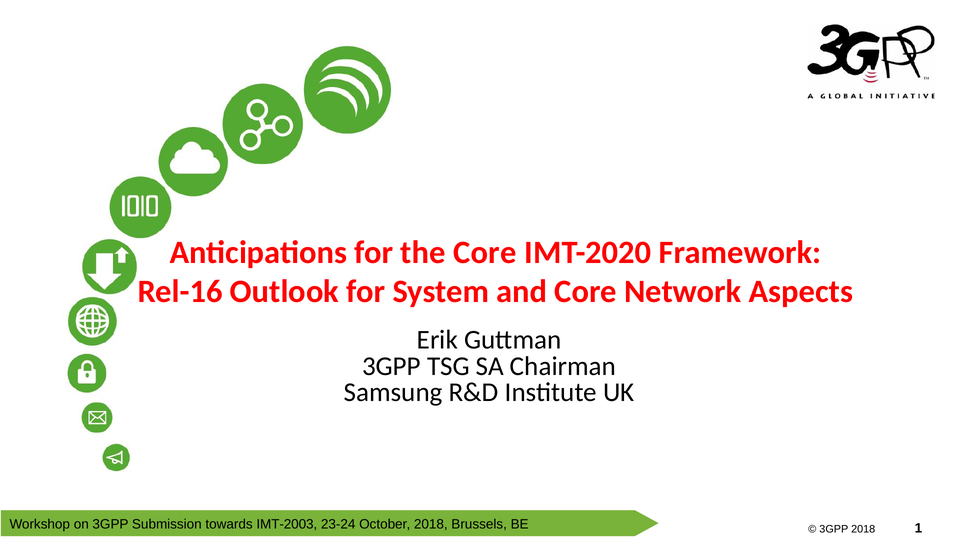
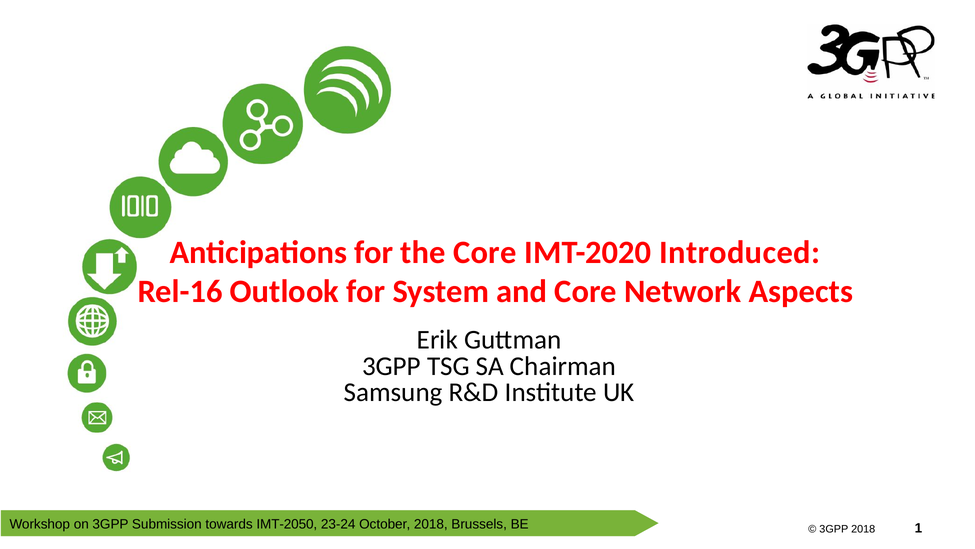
Framework: Framework -> Introduced
IMT-2003: IMT-2003 -> IMT-2050
